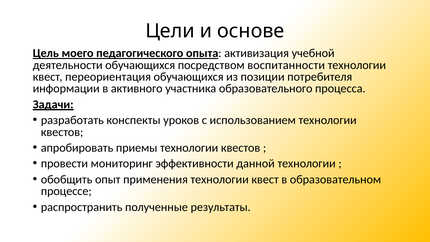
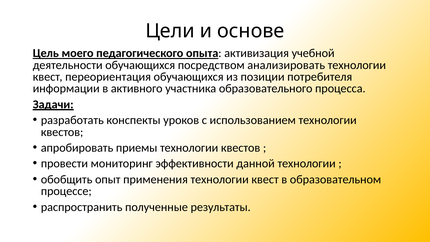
воспитанности: воспитанности -> анализировать
